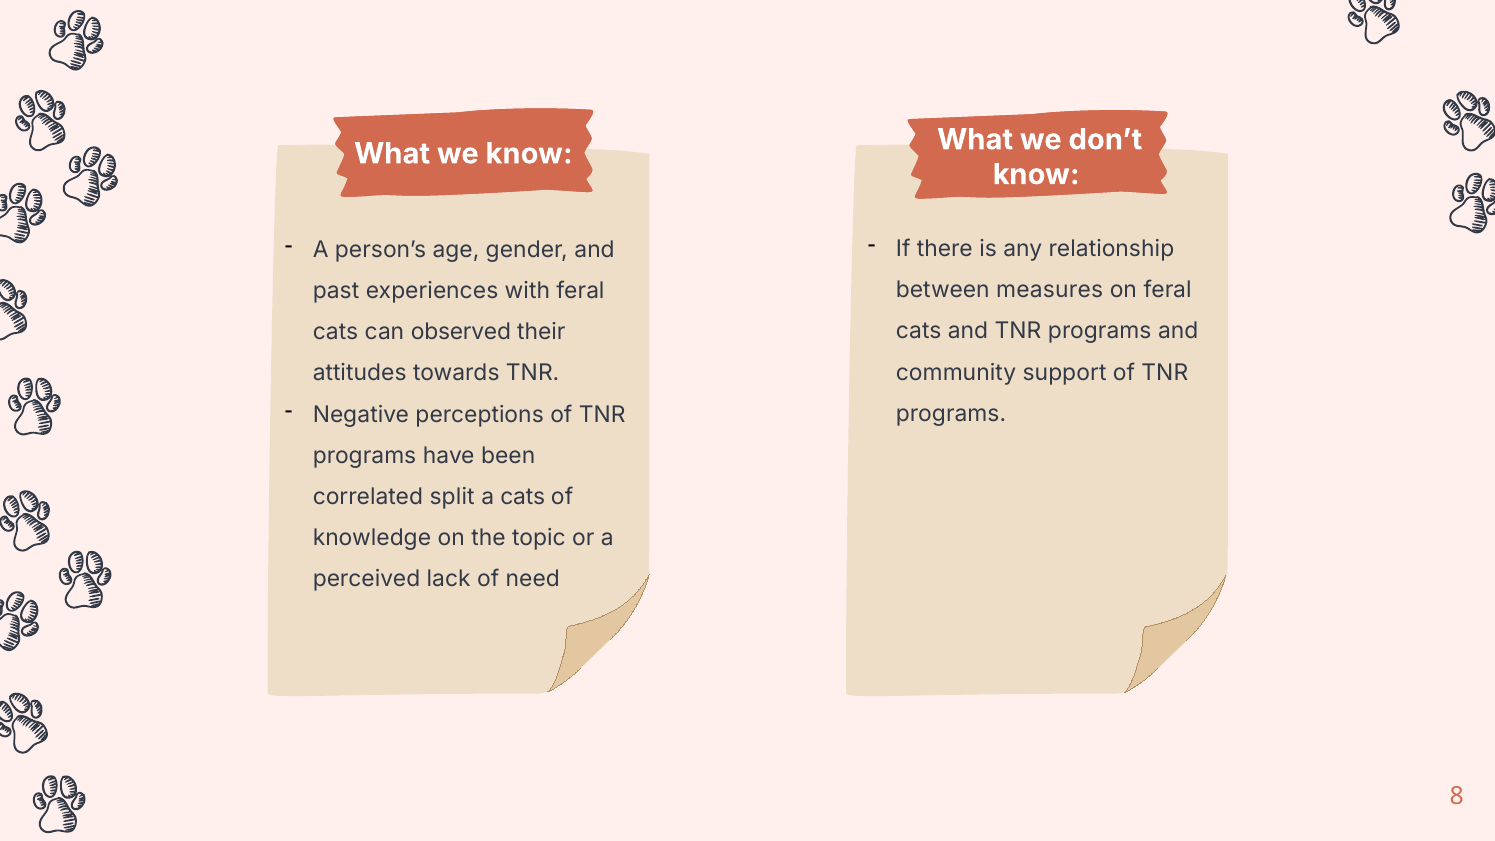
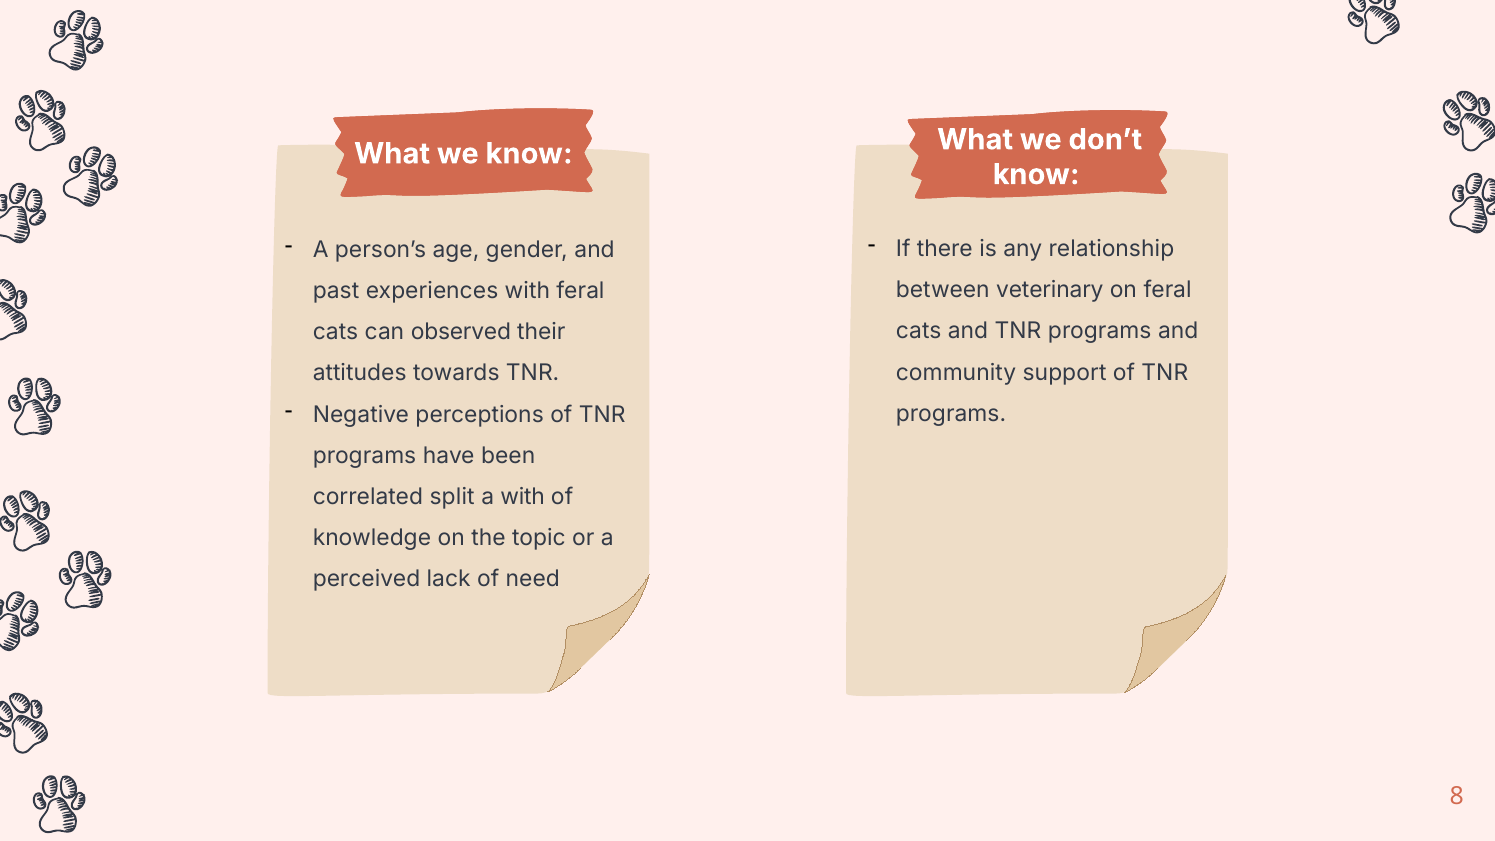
measures: measures -> veterinary
a cats: cats -> with
